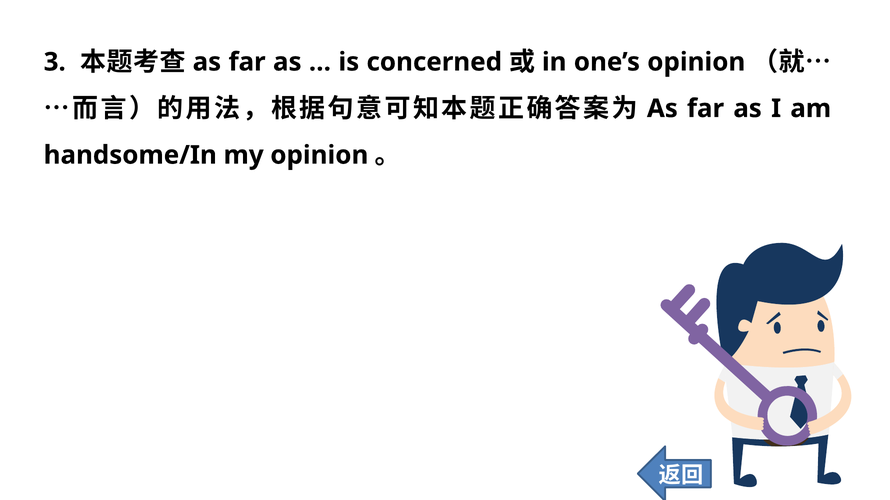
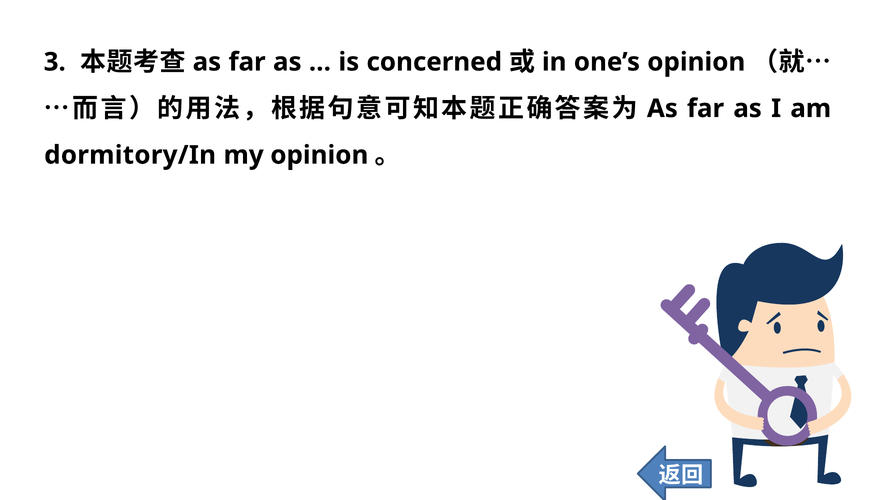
handsome/In: handsome/In -> dormitory/In
